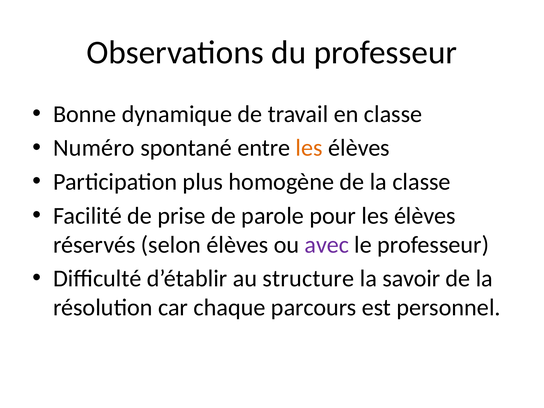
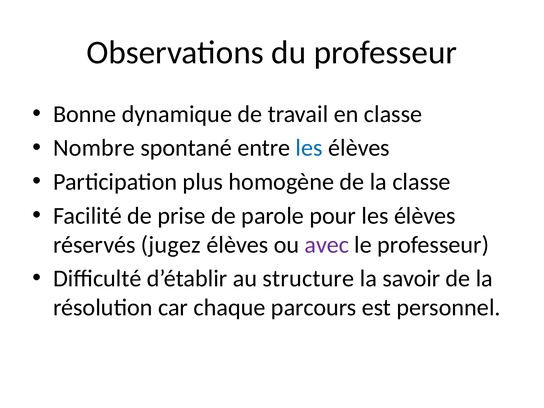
Numéro: Numéro -> Nombre
les at (309, 148) colour: orange -> blue
selon: selon -> jugez
